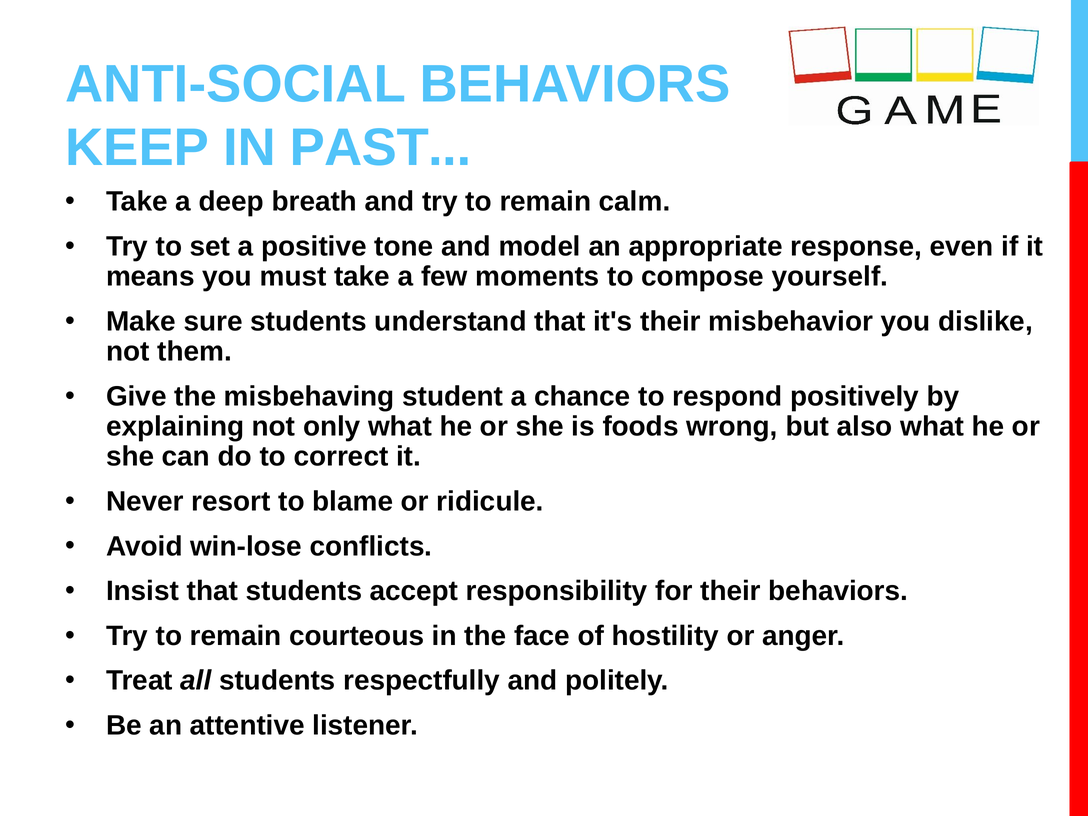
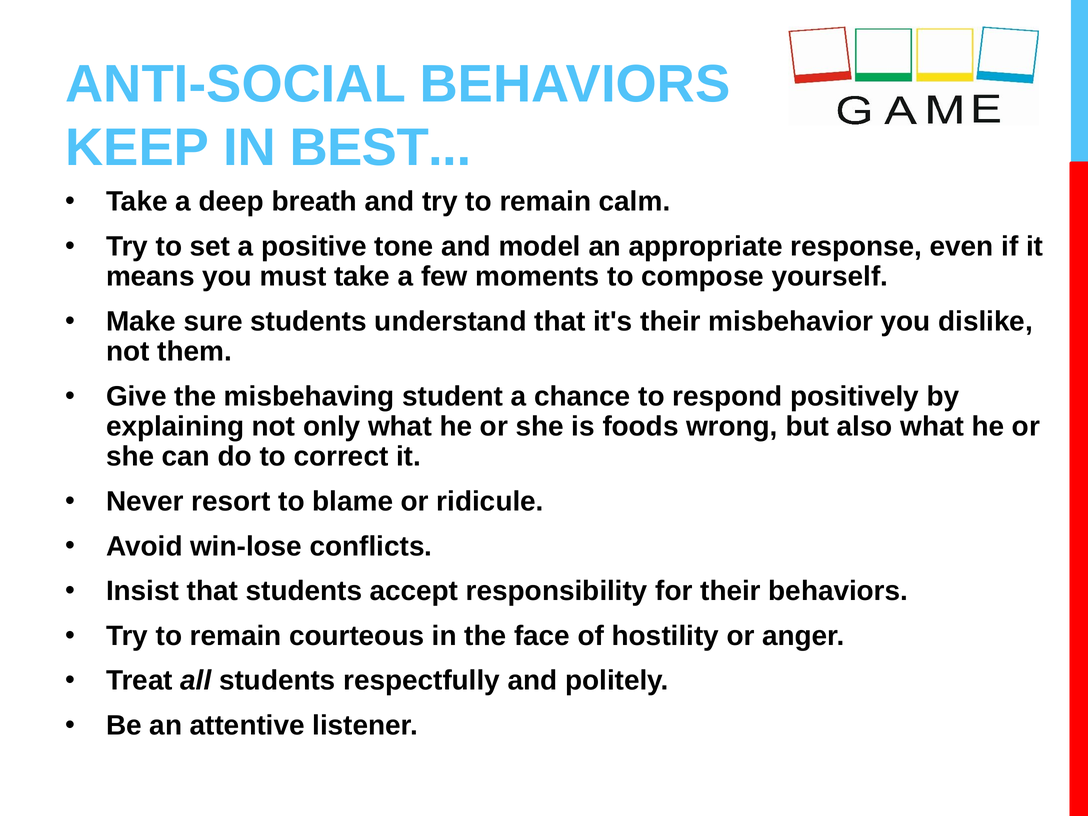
PAST: PAST -> BEST
